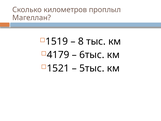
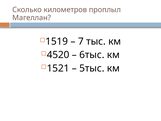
8: 8 -> 7
4179: 4179 -> 4520
